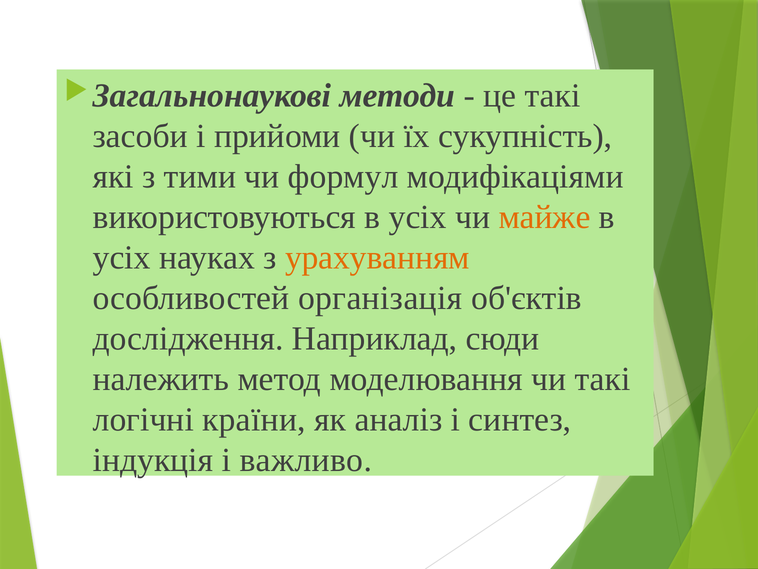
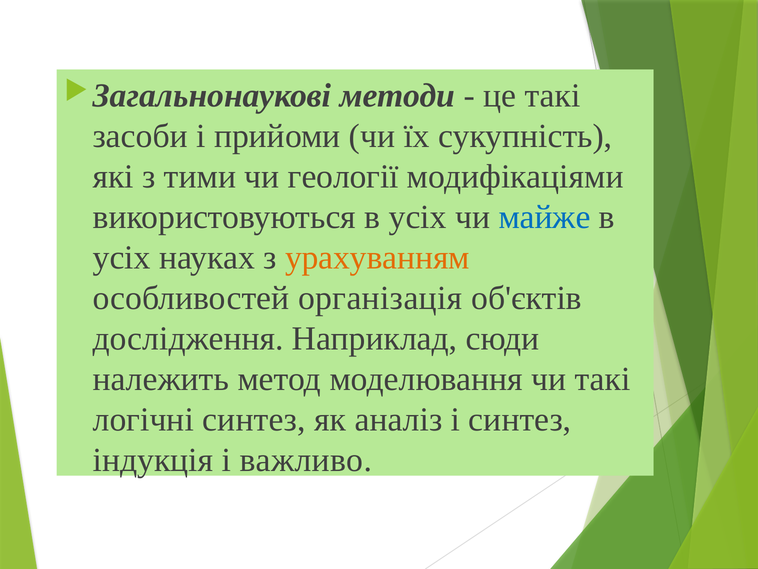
формул: формул -> геології
майже colour: orange -> blue
логічні країни: країни -> синтез
